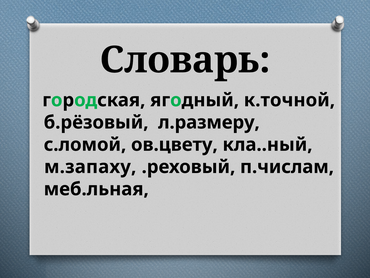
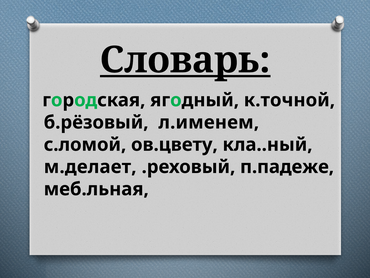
Словарь underline: none -> present
л.размеру: л.размеру -> л.именем
м.запаху: м.запаху -> м.делает
п.числам: п.числам -> п.падеже
